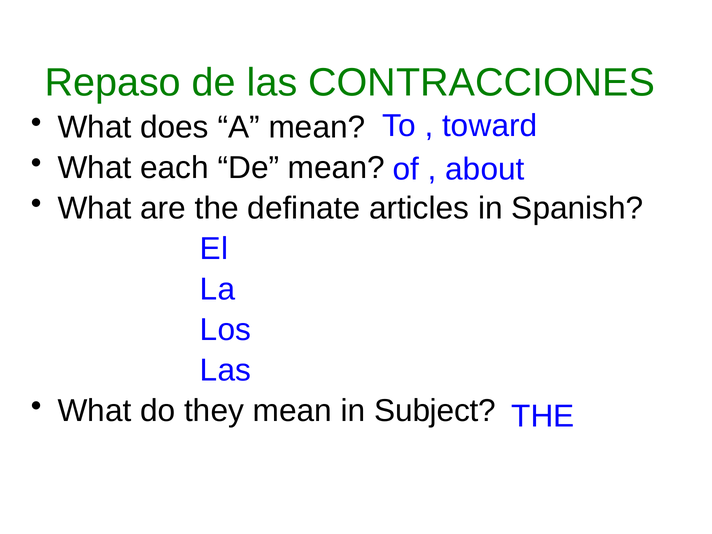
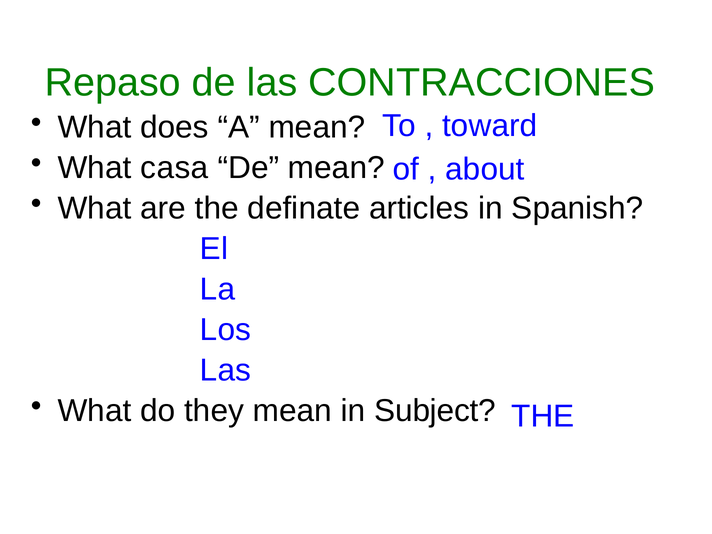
each: each -> casa
